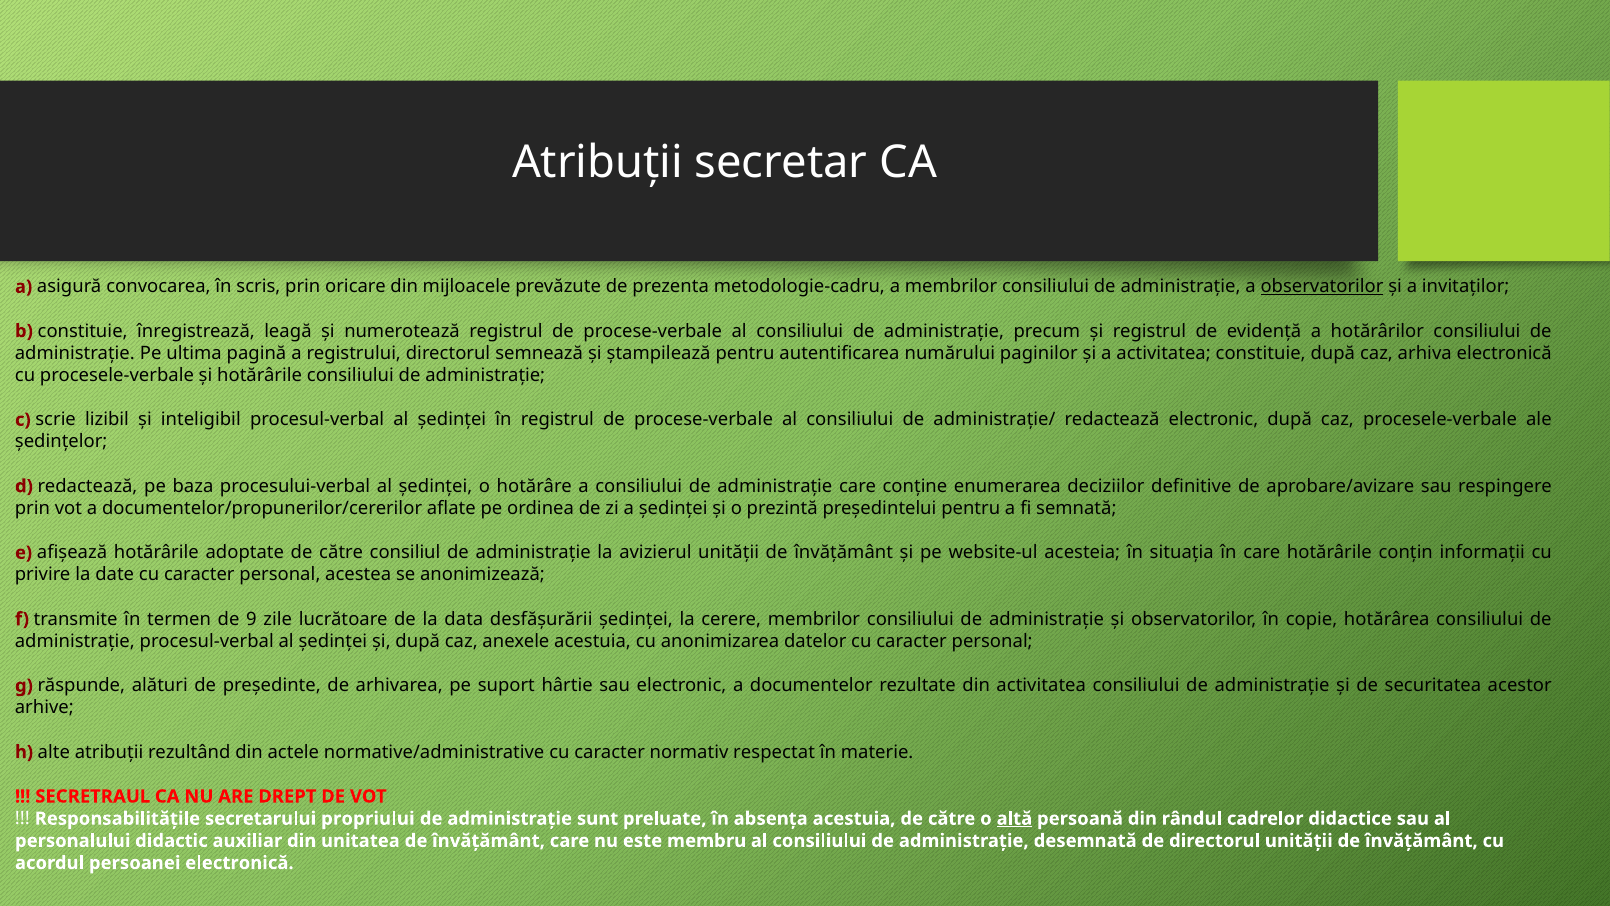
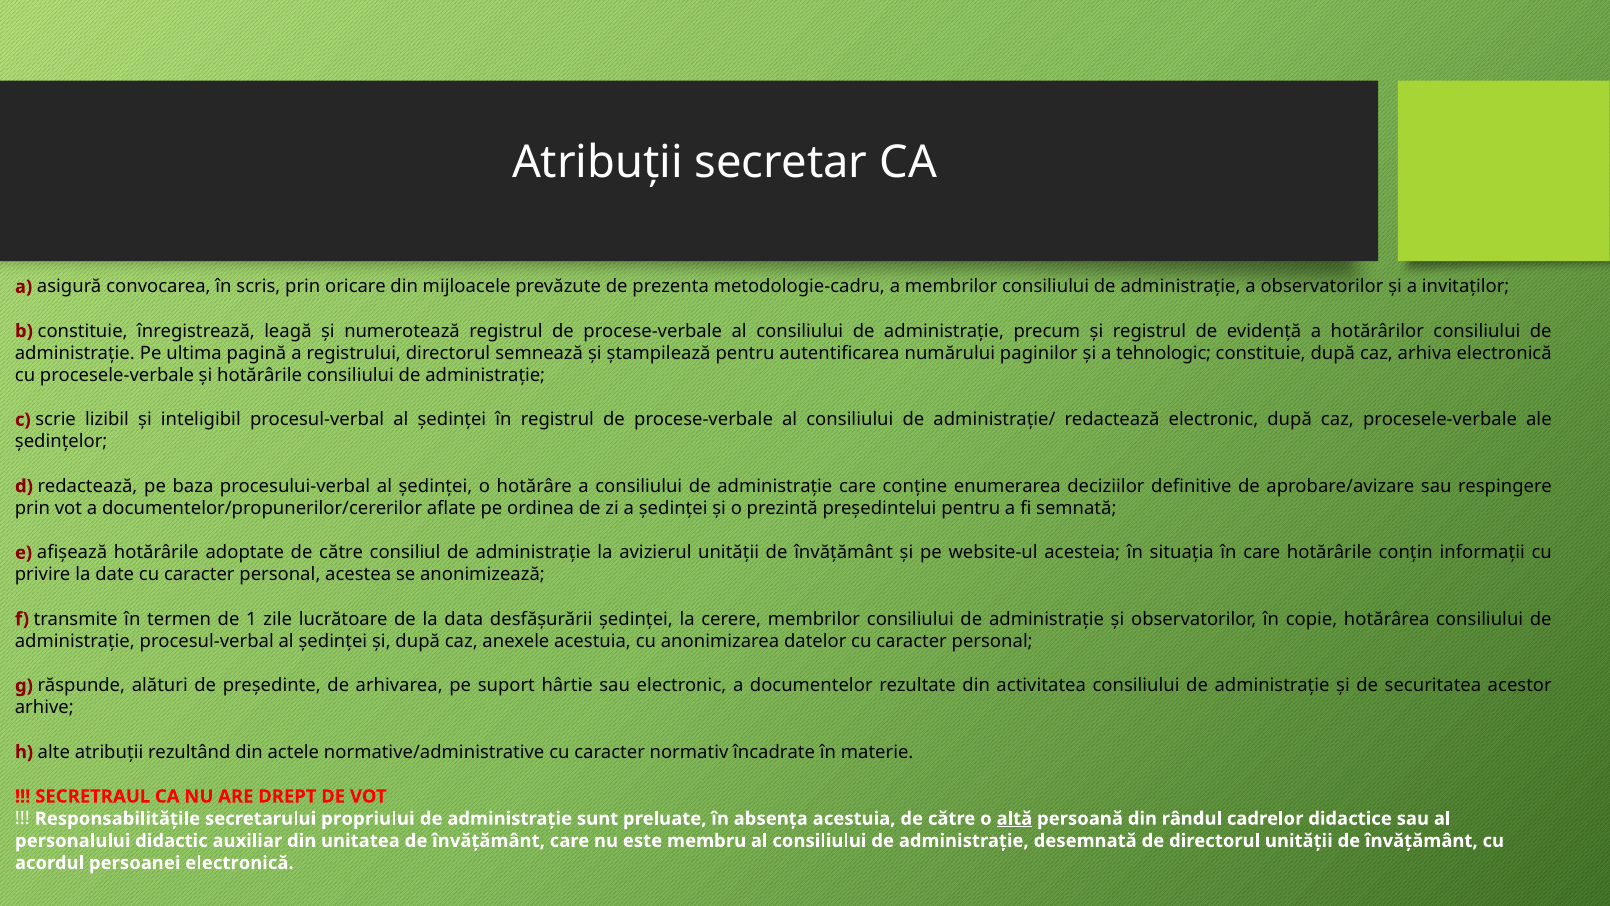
observatorilor at (1322, 287) underline: present -> none
a activitatea: activitatea -> tehnologic
9: 9 -> 1
respectat: respectat -> încadrate
